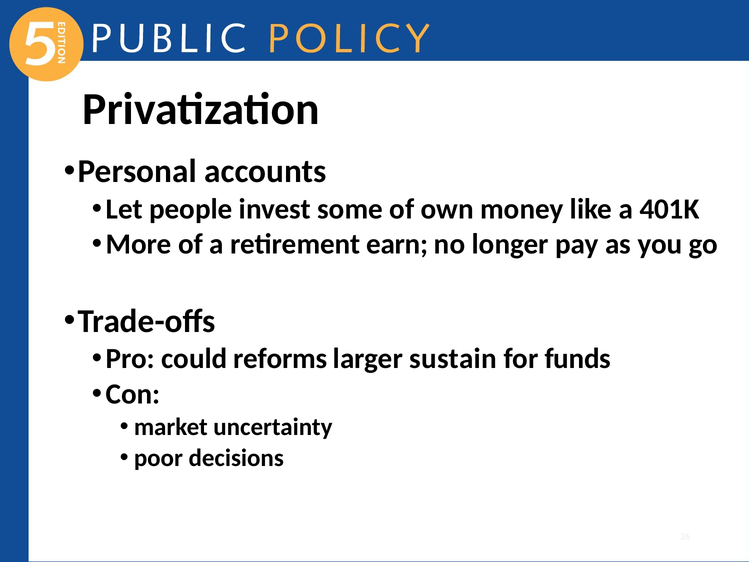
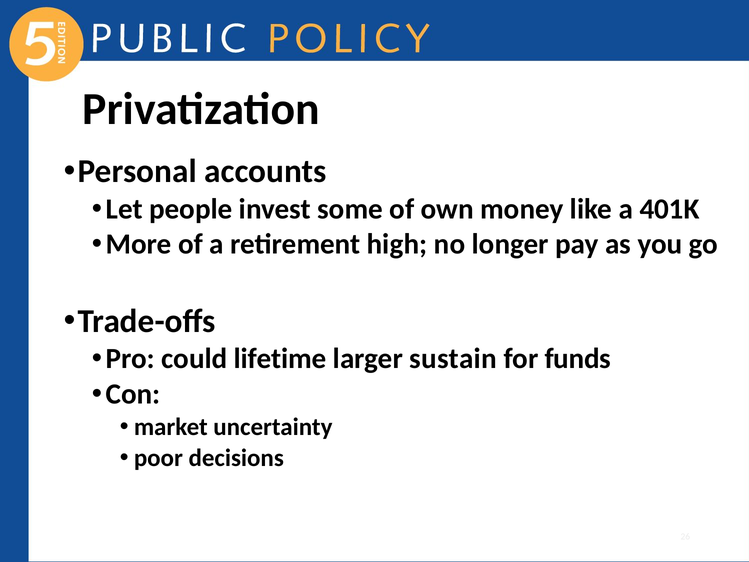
earn: earn -> high
reforms: reforms -> lifetime
